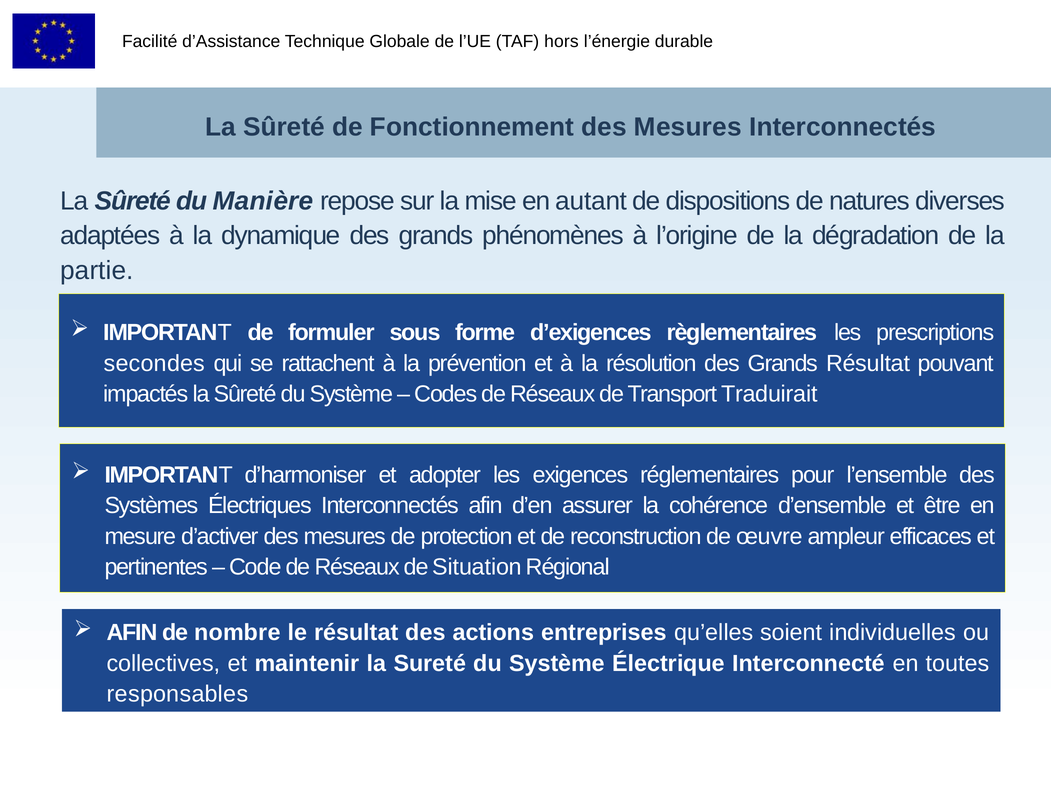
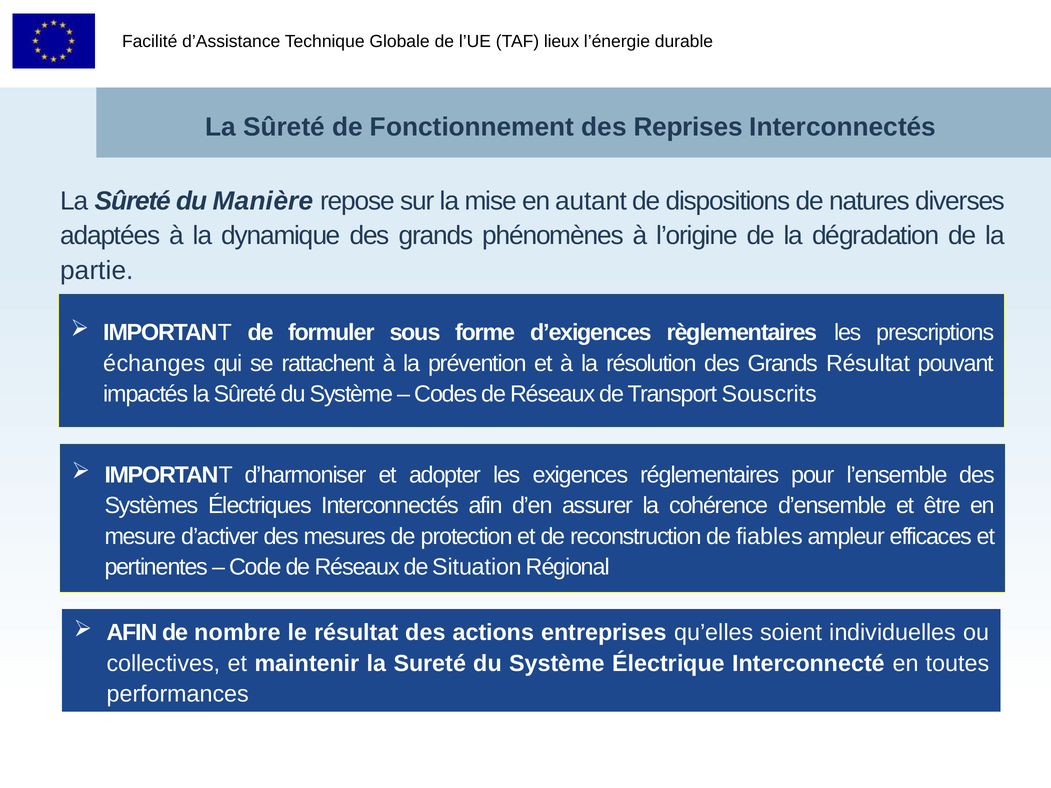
hors: hors -> lieux
Fonctionnement des Mesures: Mesures -> Reprises
secondes: secondes -> échanges
Traduirait: Traduirait -> Souscrits
œuvre: œuvre -> fiables
responsables: responsables -> performances
